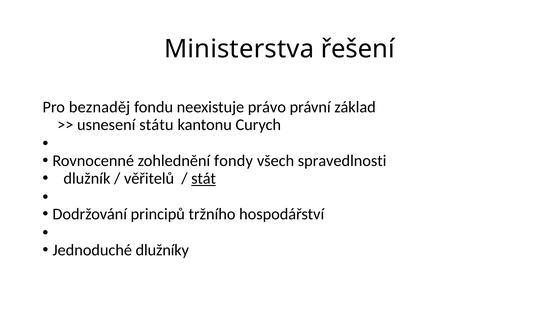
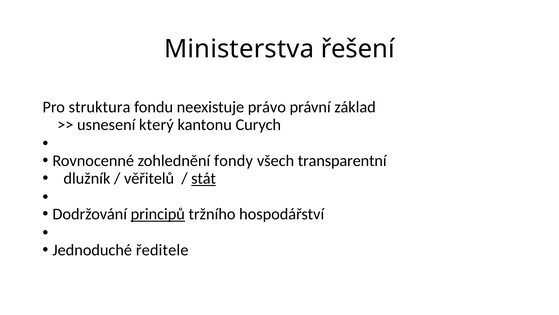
beznaděj: beznaděj -> struktura
státu: státu -> který
spravedlnosti: spravedlnosti -> transparentní
principů underline: none -> present
dlužníky: dlužníky -> ředitele
